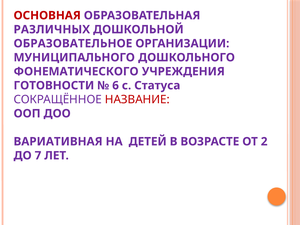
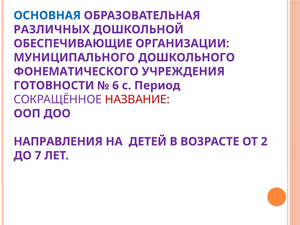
ОСНОВНАЯ colour: red -> blue
ОБРАЗОВАТЕЛЬНОЕ: ОБРАЗОВАТЕЛЬНОЕ -> ОБЕСПЕЧИВАЮЩИЕ
Статуса: Статуса -> Период
ВАРИАТИВНАЯ: ВАРИАТИВНАЯ -> НАПРАВЛЕНИЯ
